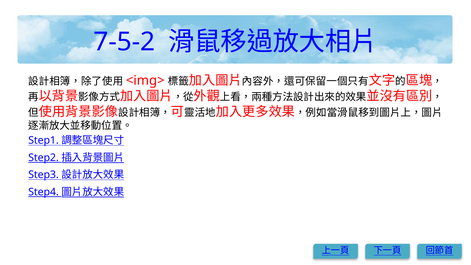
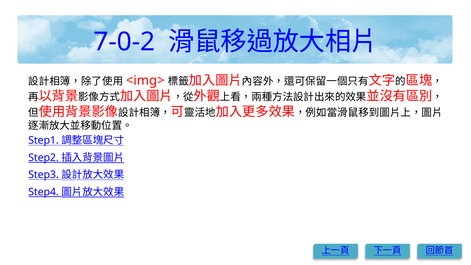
7-5-2: 7-5-2 -> 7-0-2
